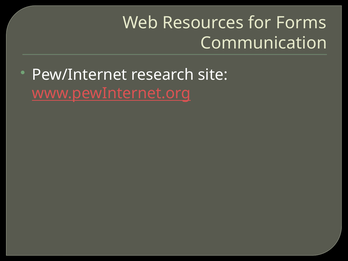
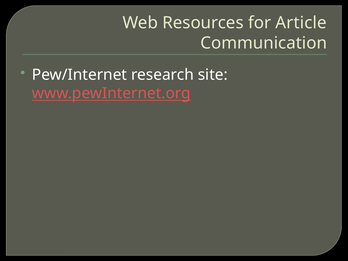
Forms: Forms -> Article
